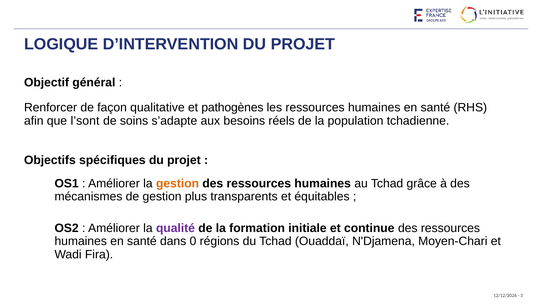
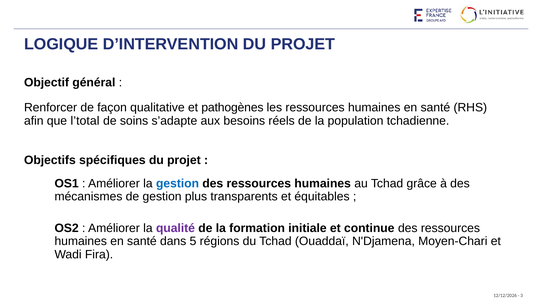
l’sont: l’sont -> l’total
gestion at (178, 183) colour: orange -> blue
0: 0 -> 5
